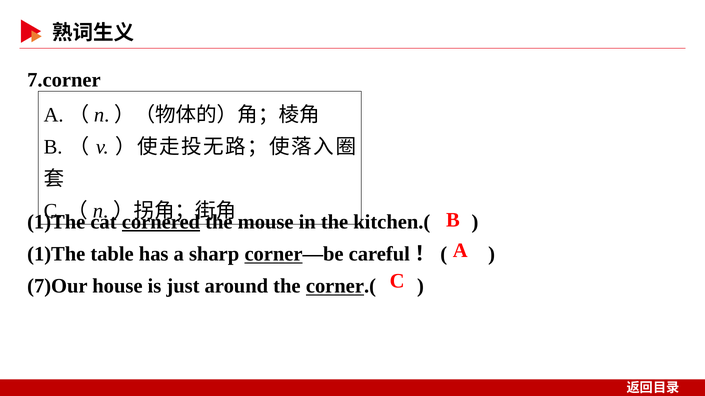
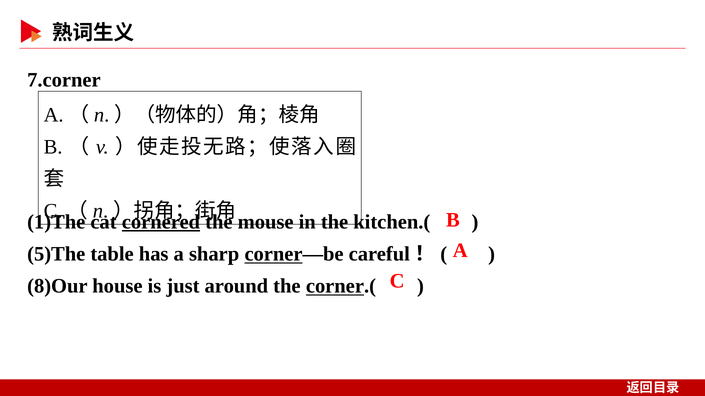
1)The at (56, 254): 1)The -> 5)The
7)Our: 7)Our -> 8)Our
